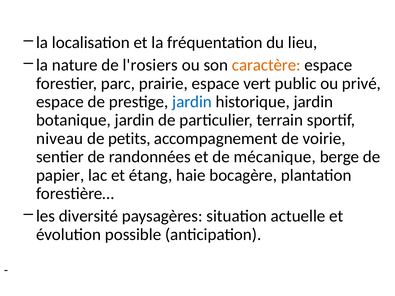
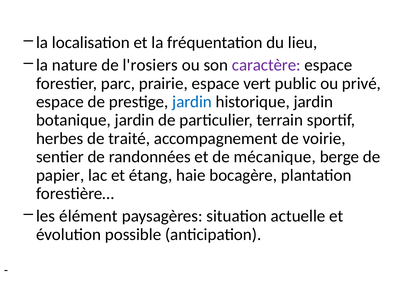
caractère colour: orange -> purple
niveau: niveau -> herbes
petits: petits -> traité
diversité: diversité -> élément
